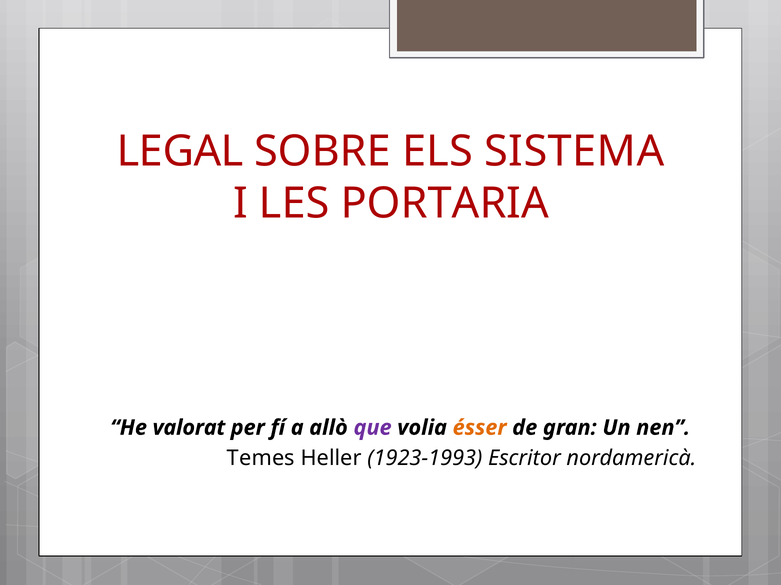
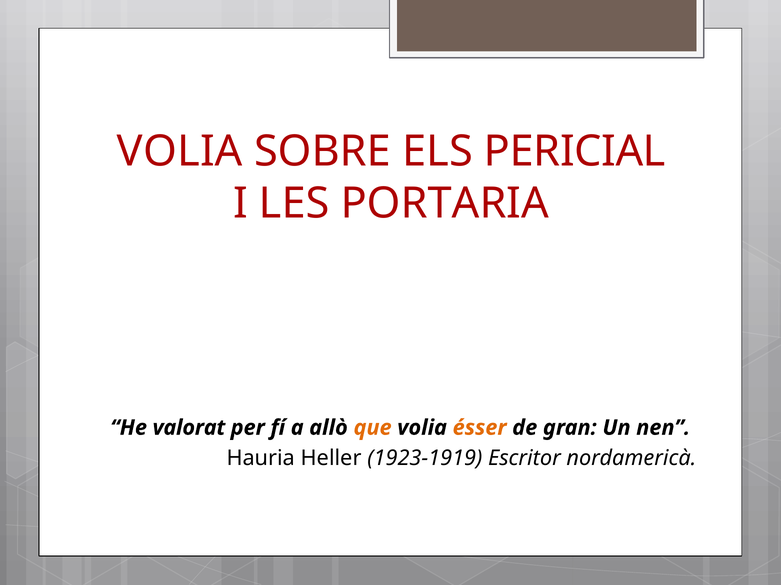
LEGAL at (180, 152): LEGAL -> VOLIA
SISTEMA: SISTEMA -> PERICIAL
que colour: purple -> orange
Temes: Temes -> Hauria
1923-1993: 1923-1993 -> 1923-1919
